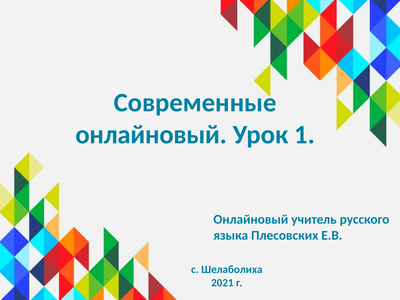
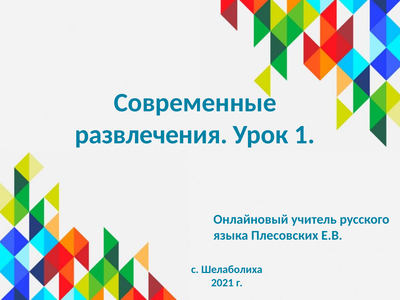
онлайновый at (151, 135): онлайновый -> развлечения
